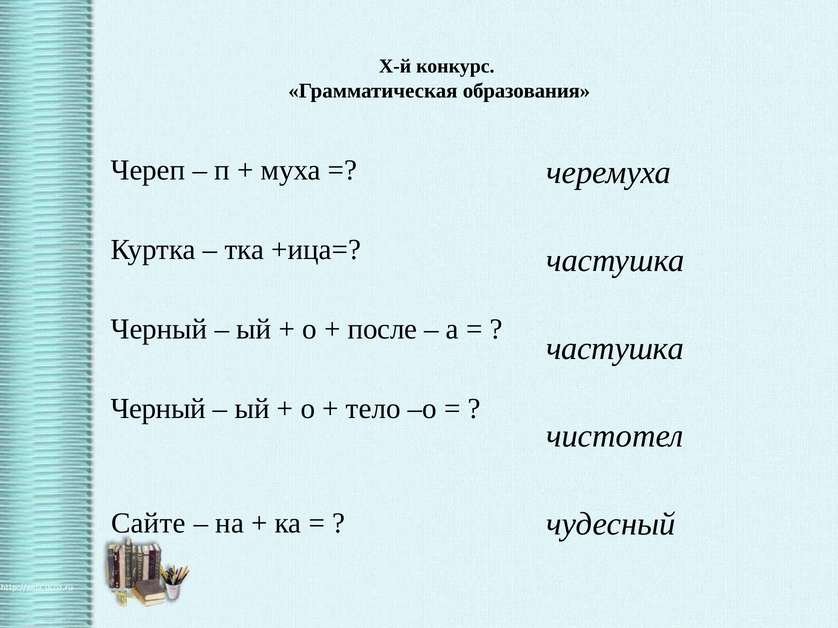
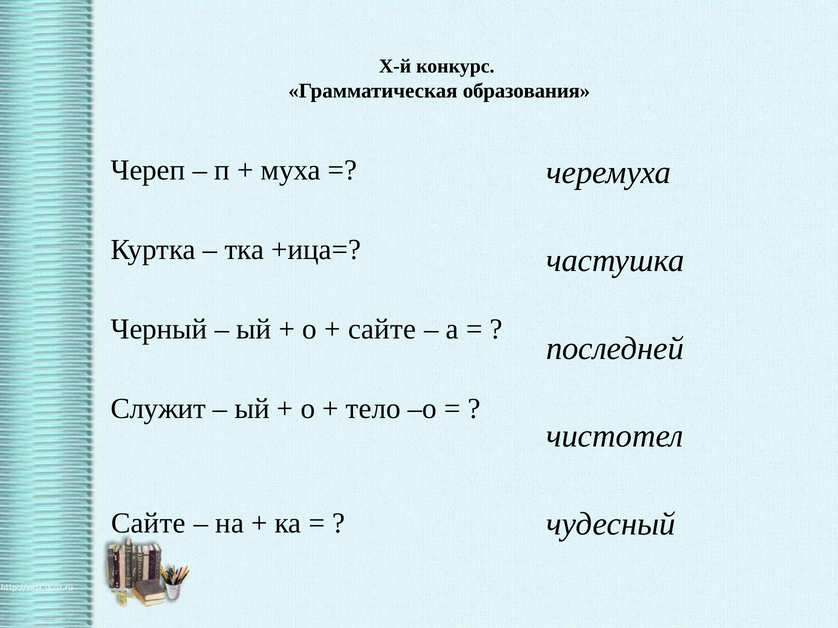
после at (382, 329): после -> сайте
частушка at (615, 349): частушка -> последней
Черный at (158, 409): Черный -> Служит
